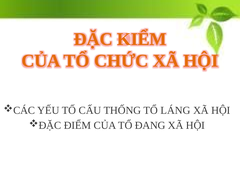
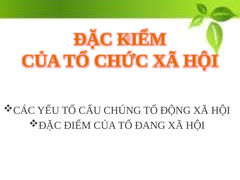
THỐNG: THỐNG -> CHÚNG
LÁNG: LÁNG -> ĐỘNG
